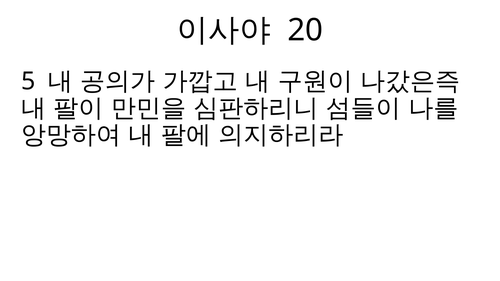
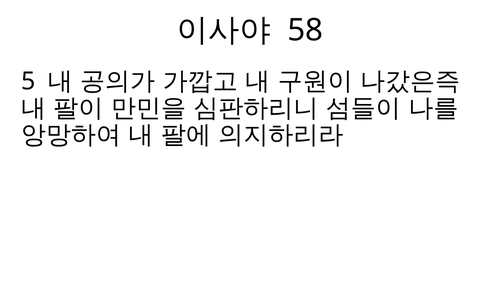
20: 20 -> 58
